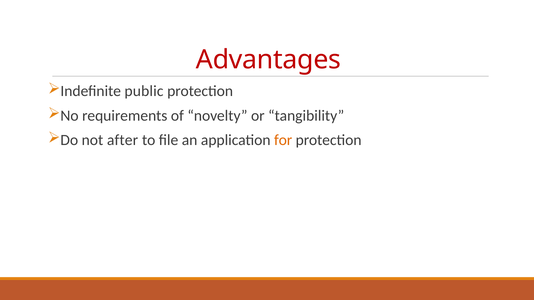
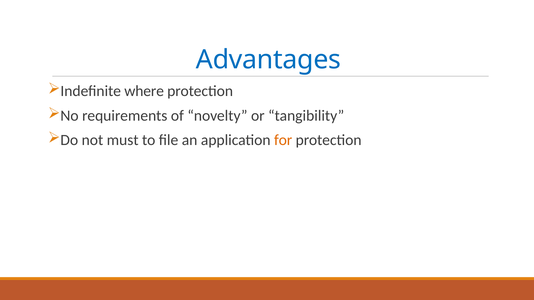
Advantages colour: red -> blue
public: public -> where
after: after -> must
